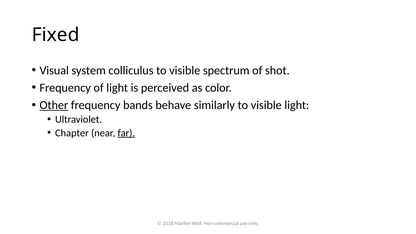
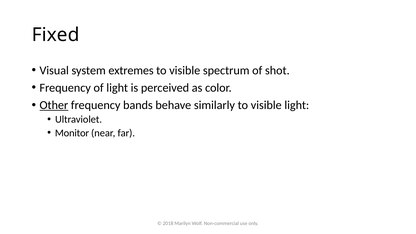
colliculus: colliculus -> extremes
Chapter: Chapter -> Monitor
far underline: present -> none
